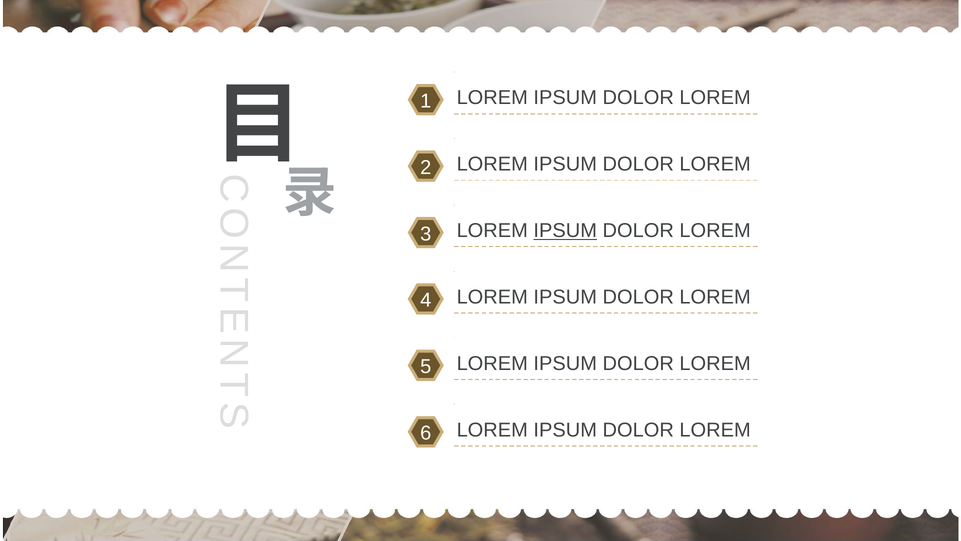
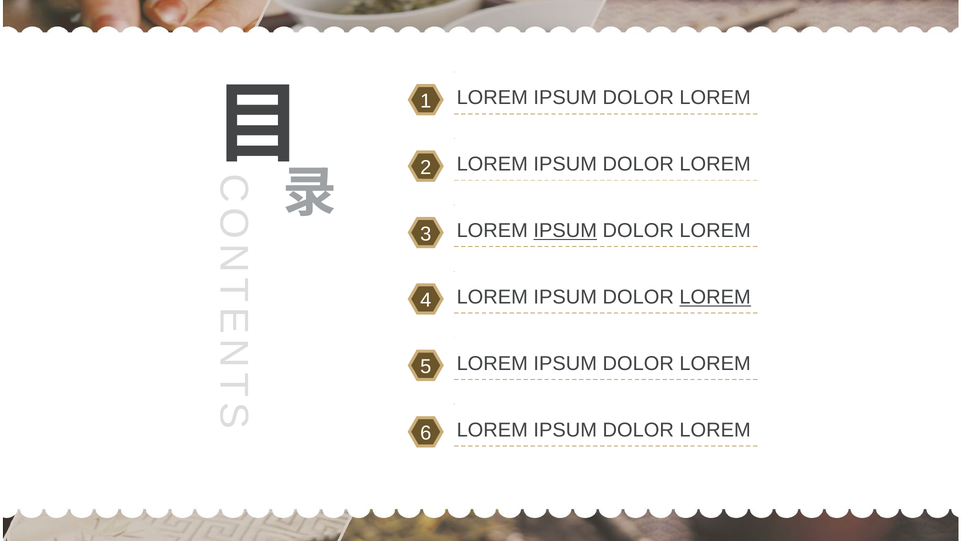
LOREM at (715, 297) underline: none -> present
